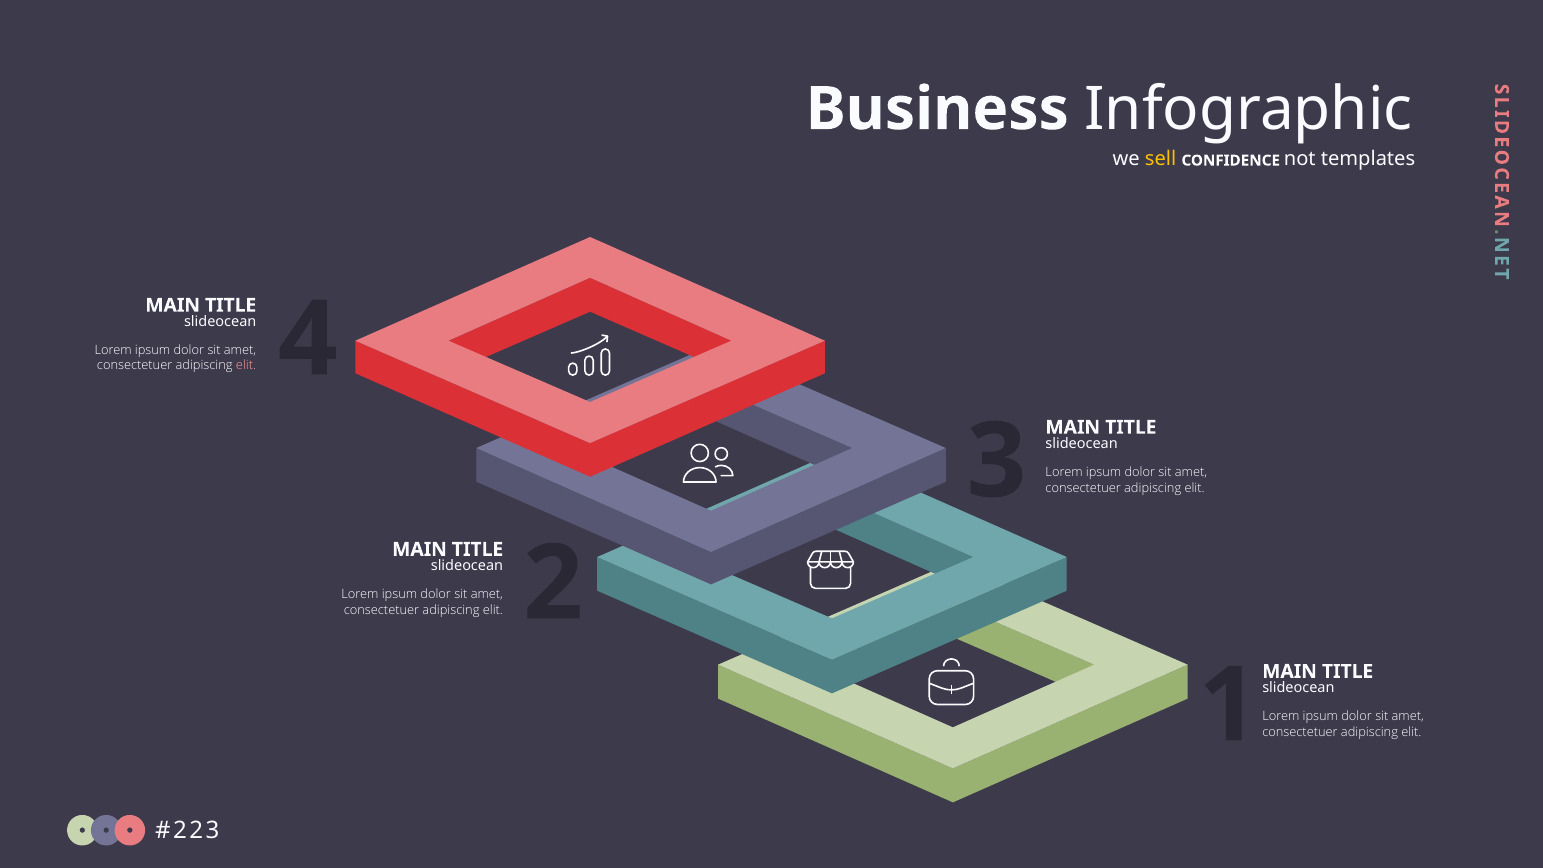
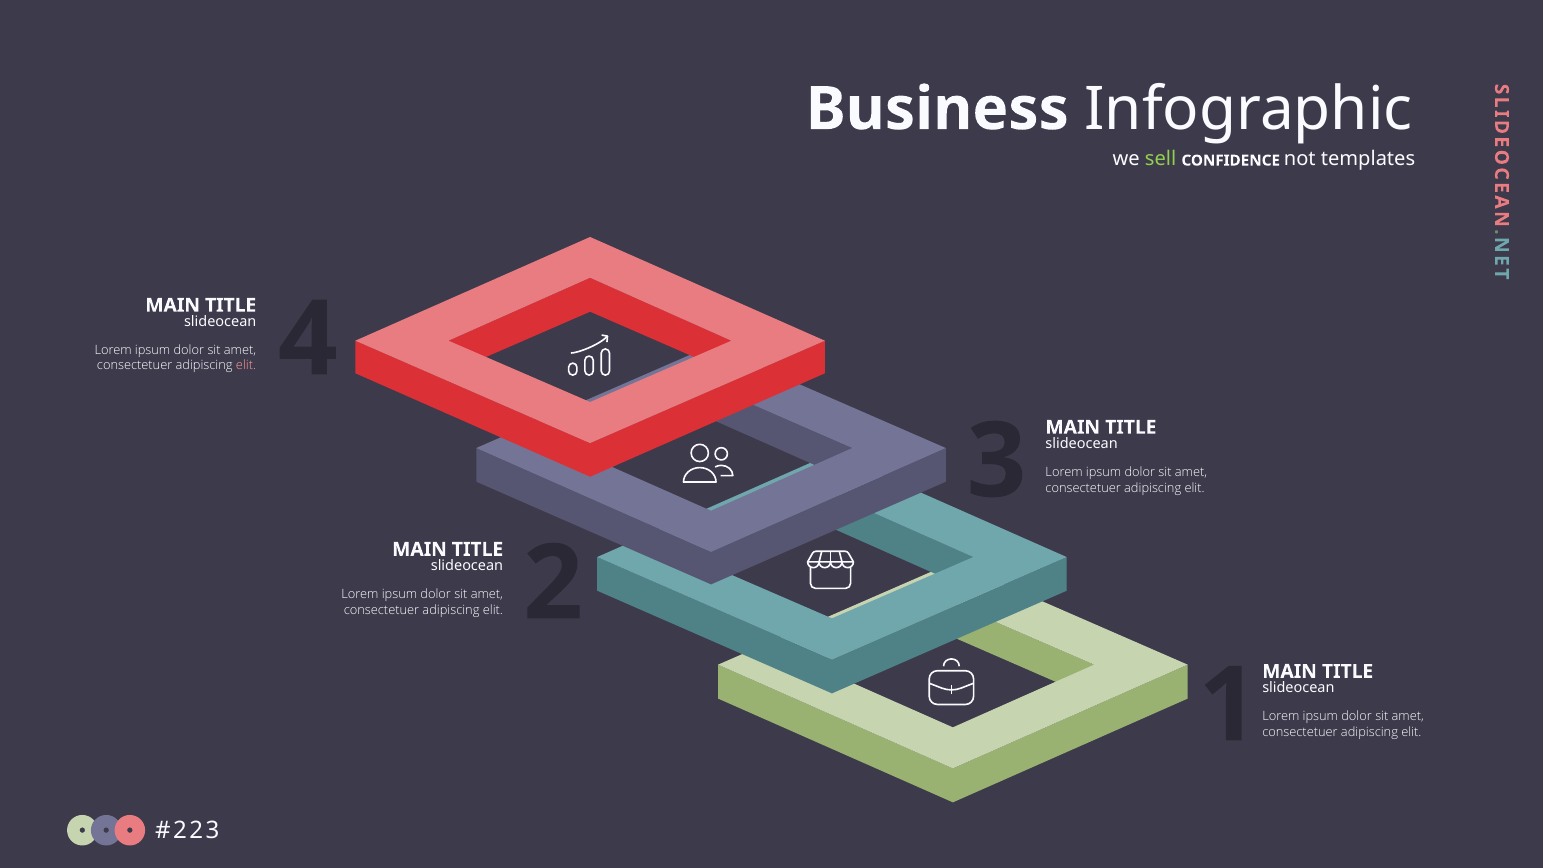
sell colour: yellow -> light green
